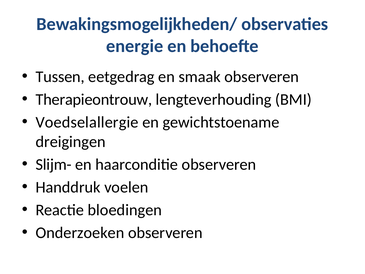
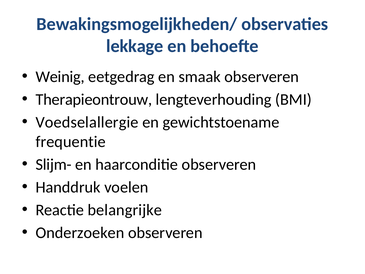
energie: energie -> lekkage
Tussen: Tussen -> Weinig
dreigingen: dreigingen -> frequentie
bloedingen: bloedingen -> belangrijke
